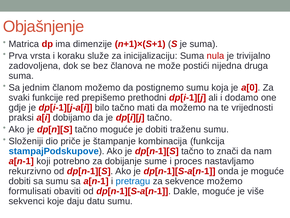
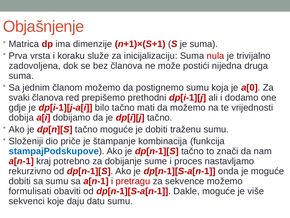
svaki funkcije: funkcije -> članova
praksi: praksi -> dobija
koji: koji -> kraj
pretragu colour: blue -> red
